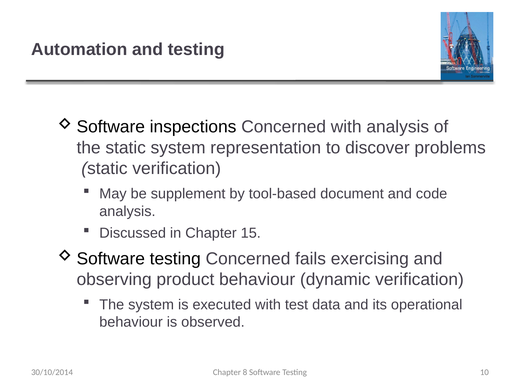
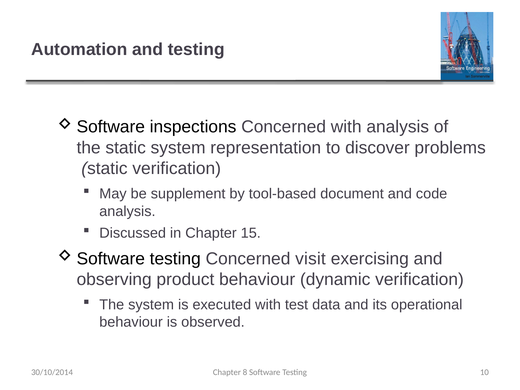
fails: fails -> visit
